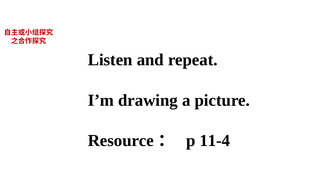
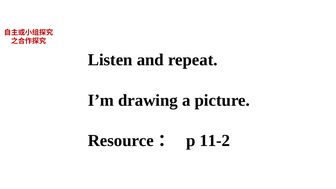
11-4: 11-4 -> 11-2
